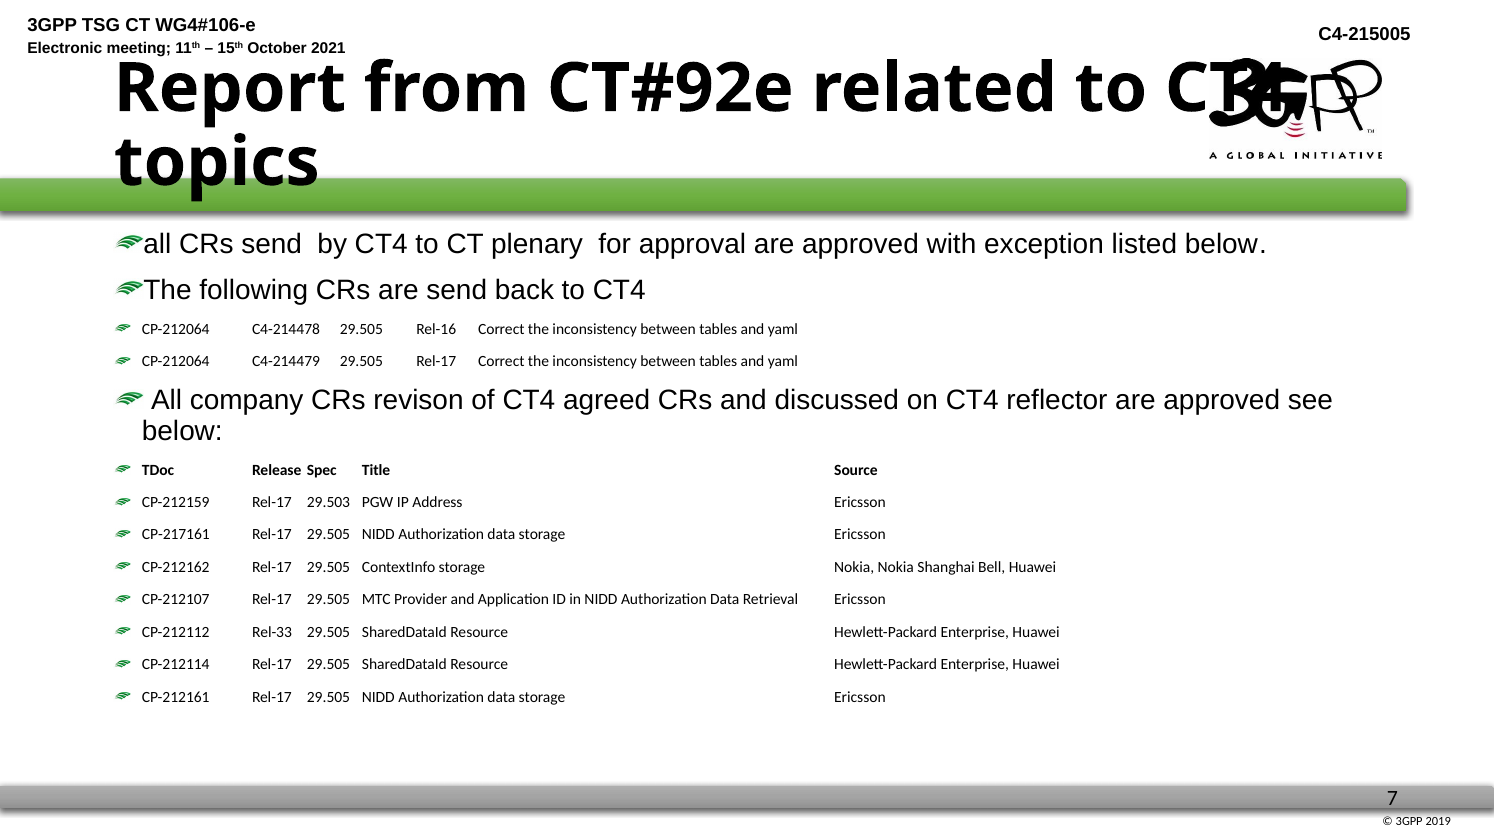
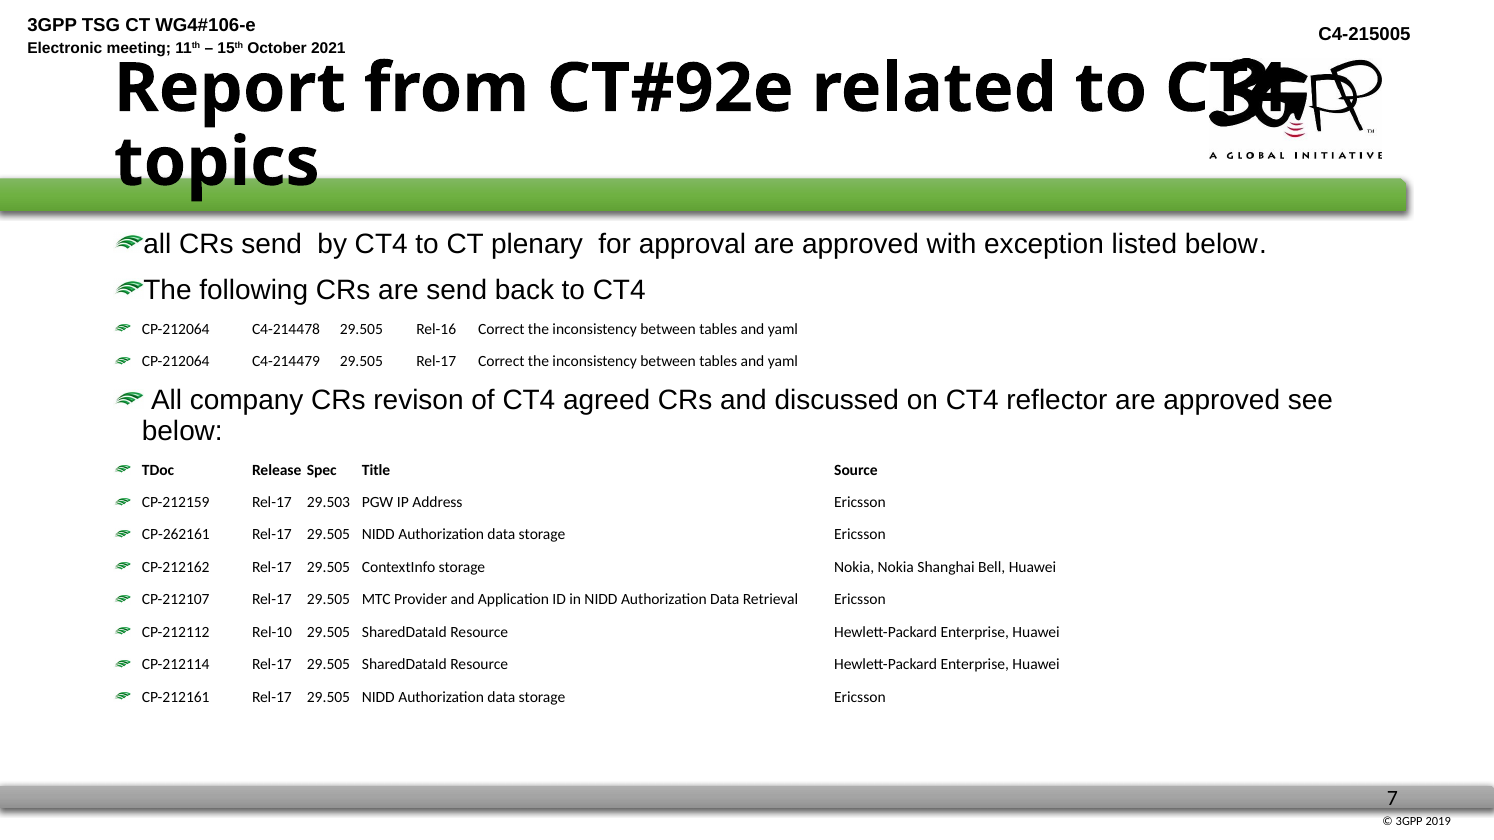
CP-217161: CP-217161 -> CP-262161
Rel-33: Rel-33 -> Rel-10
